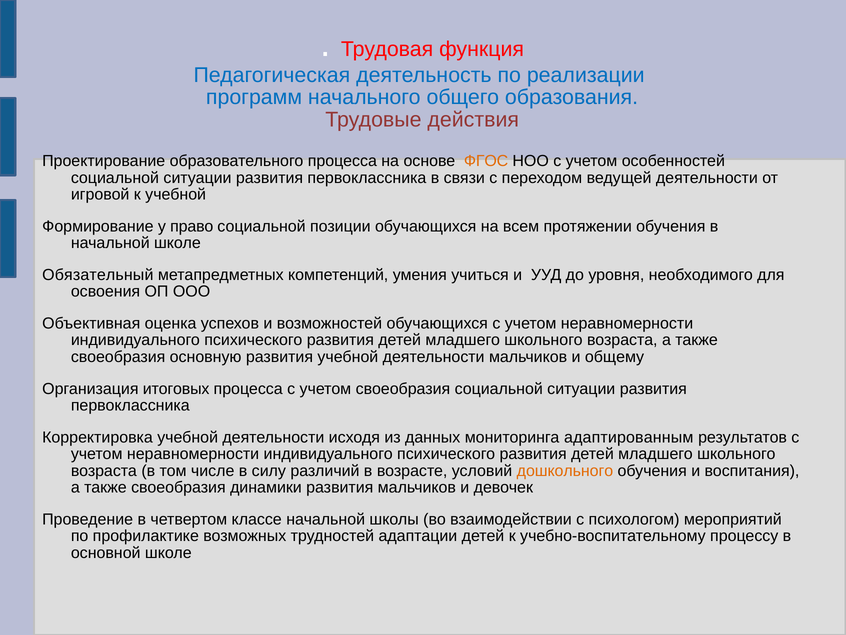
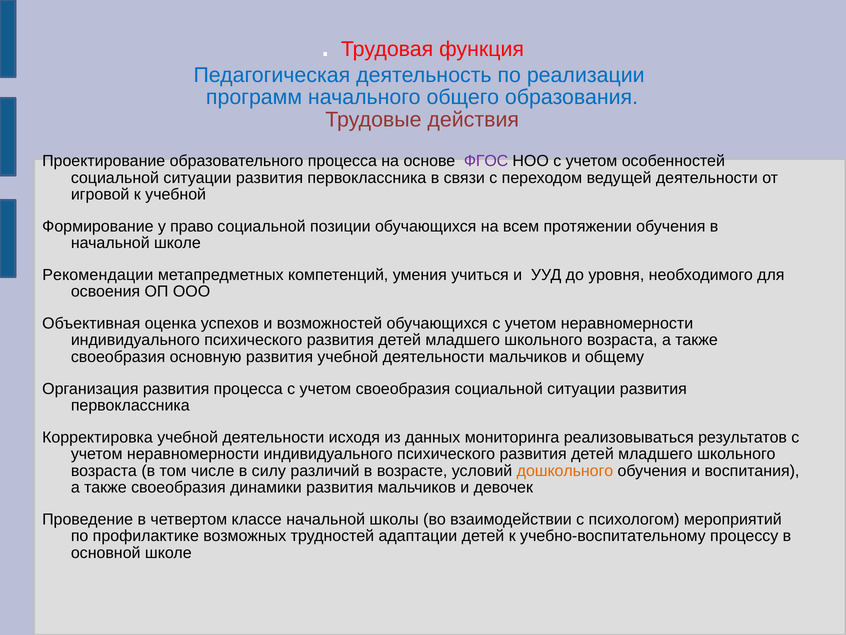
ФГОС colour: orange -> purple
Обязательный: Обязательный -> Рекомендации
Организация итоговых: итоговых -> развития
адаптированным: адаптированным -> реализовываться
